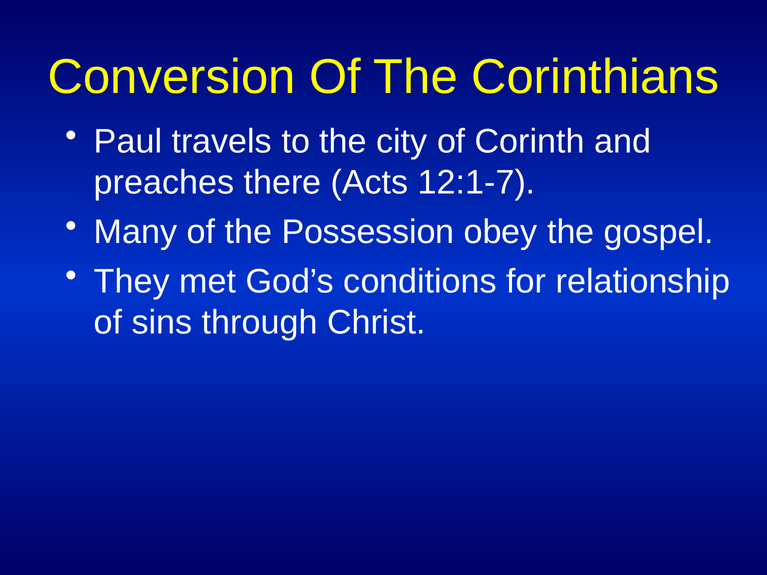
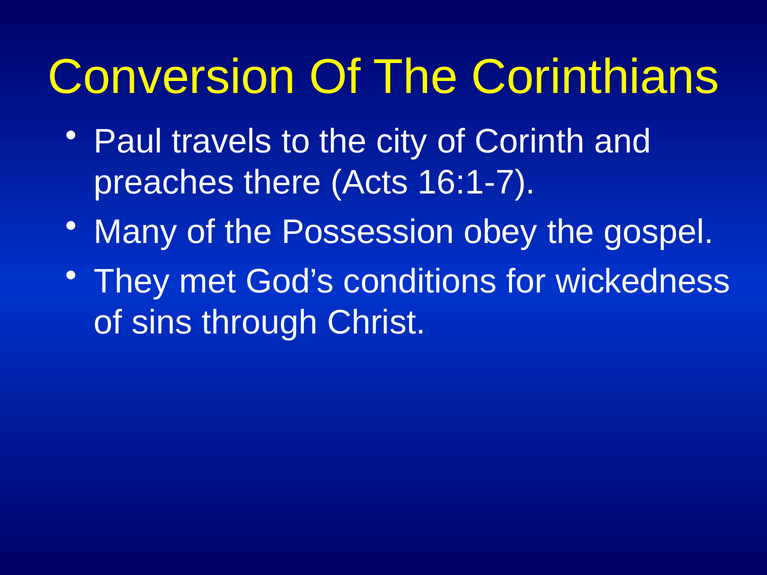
12:1-7: 12:1-7 -> 16:1-7
relationship: relationship -> wickedness
